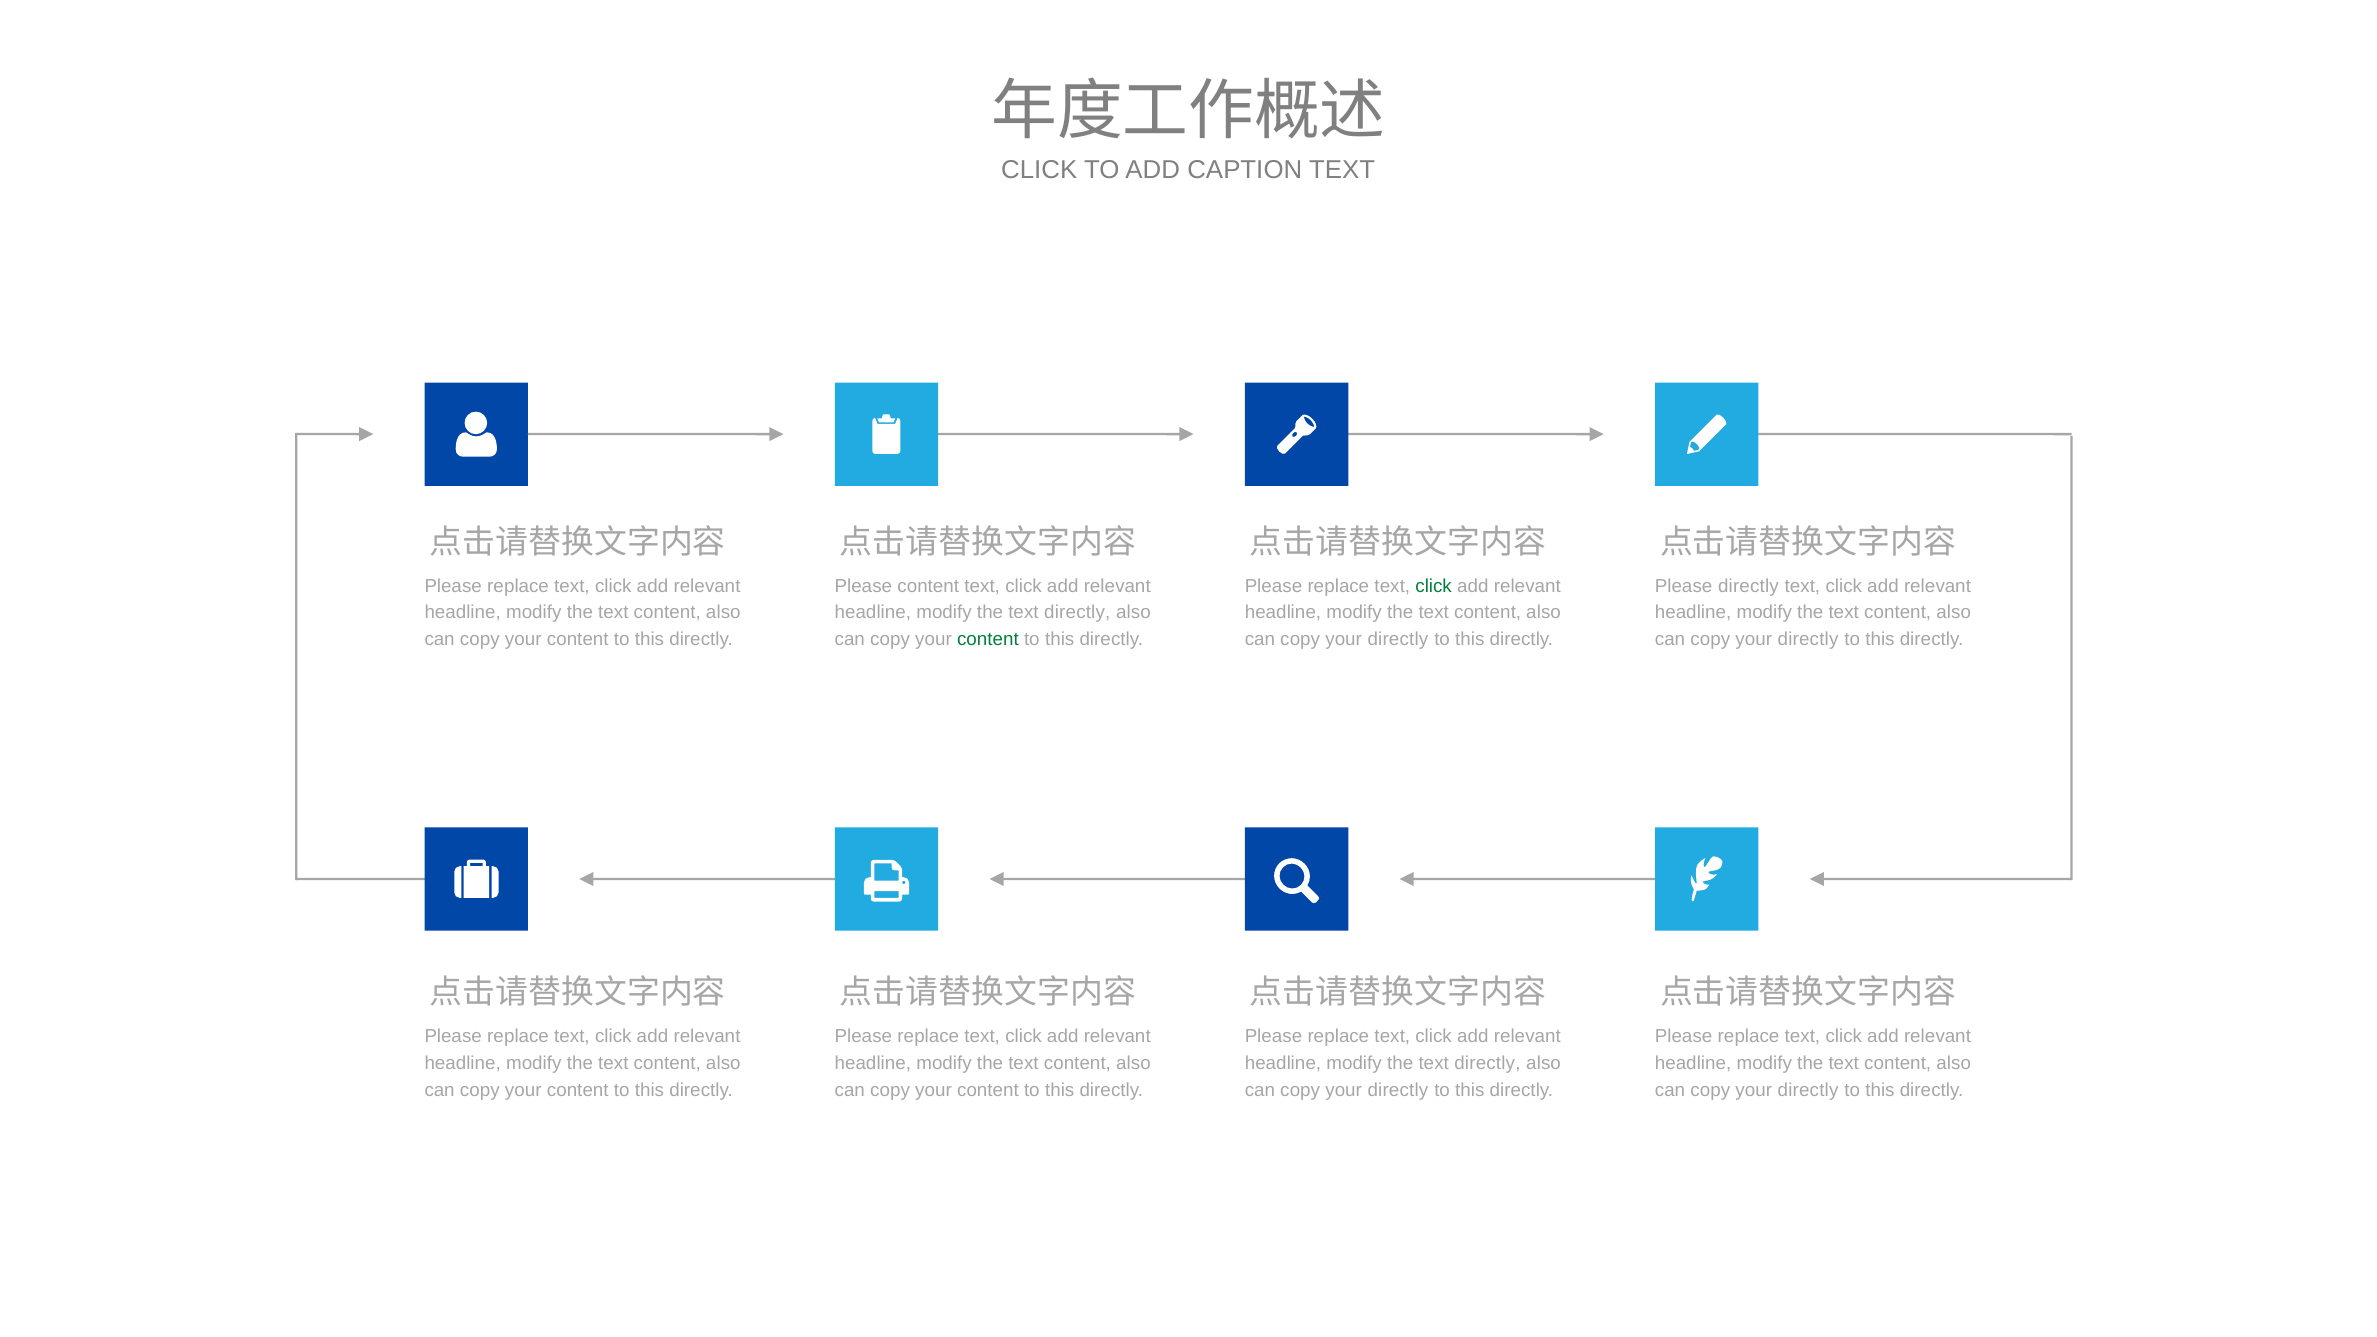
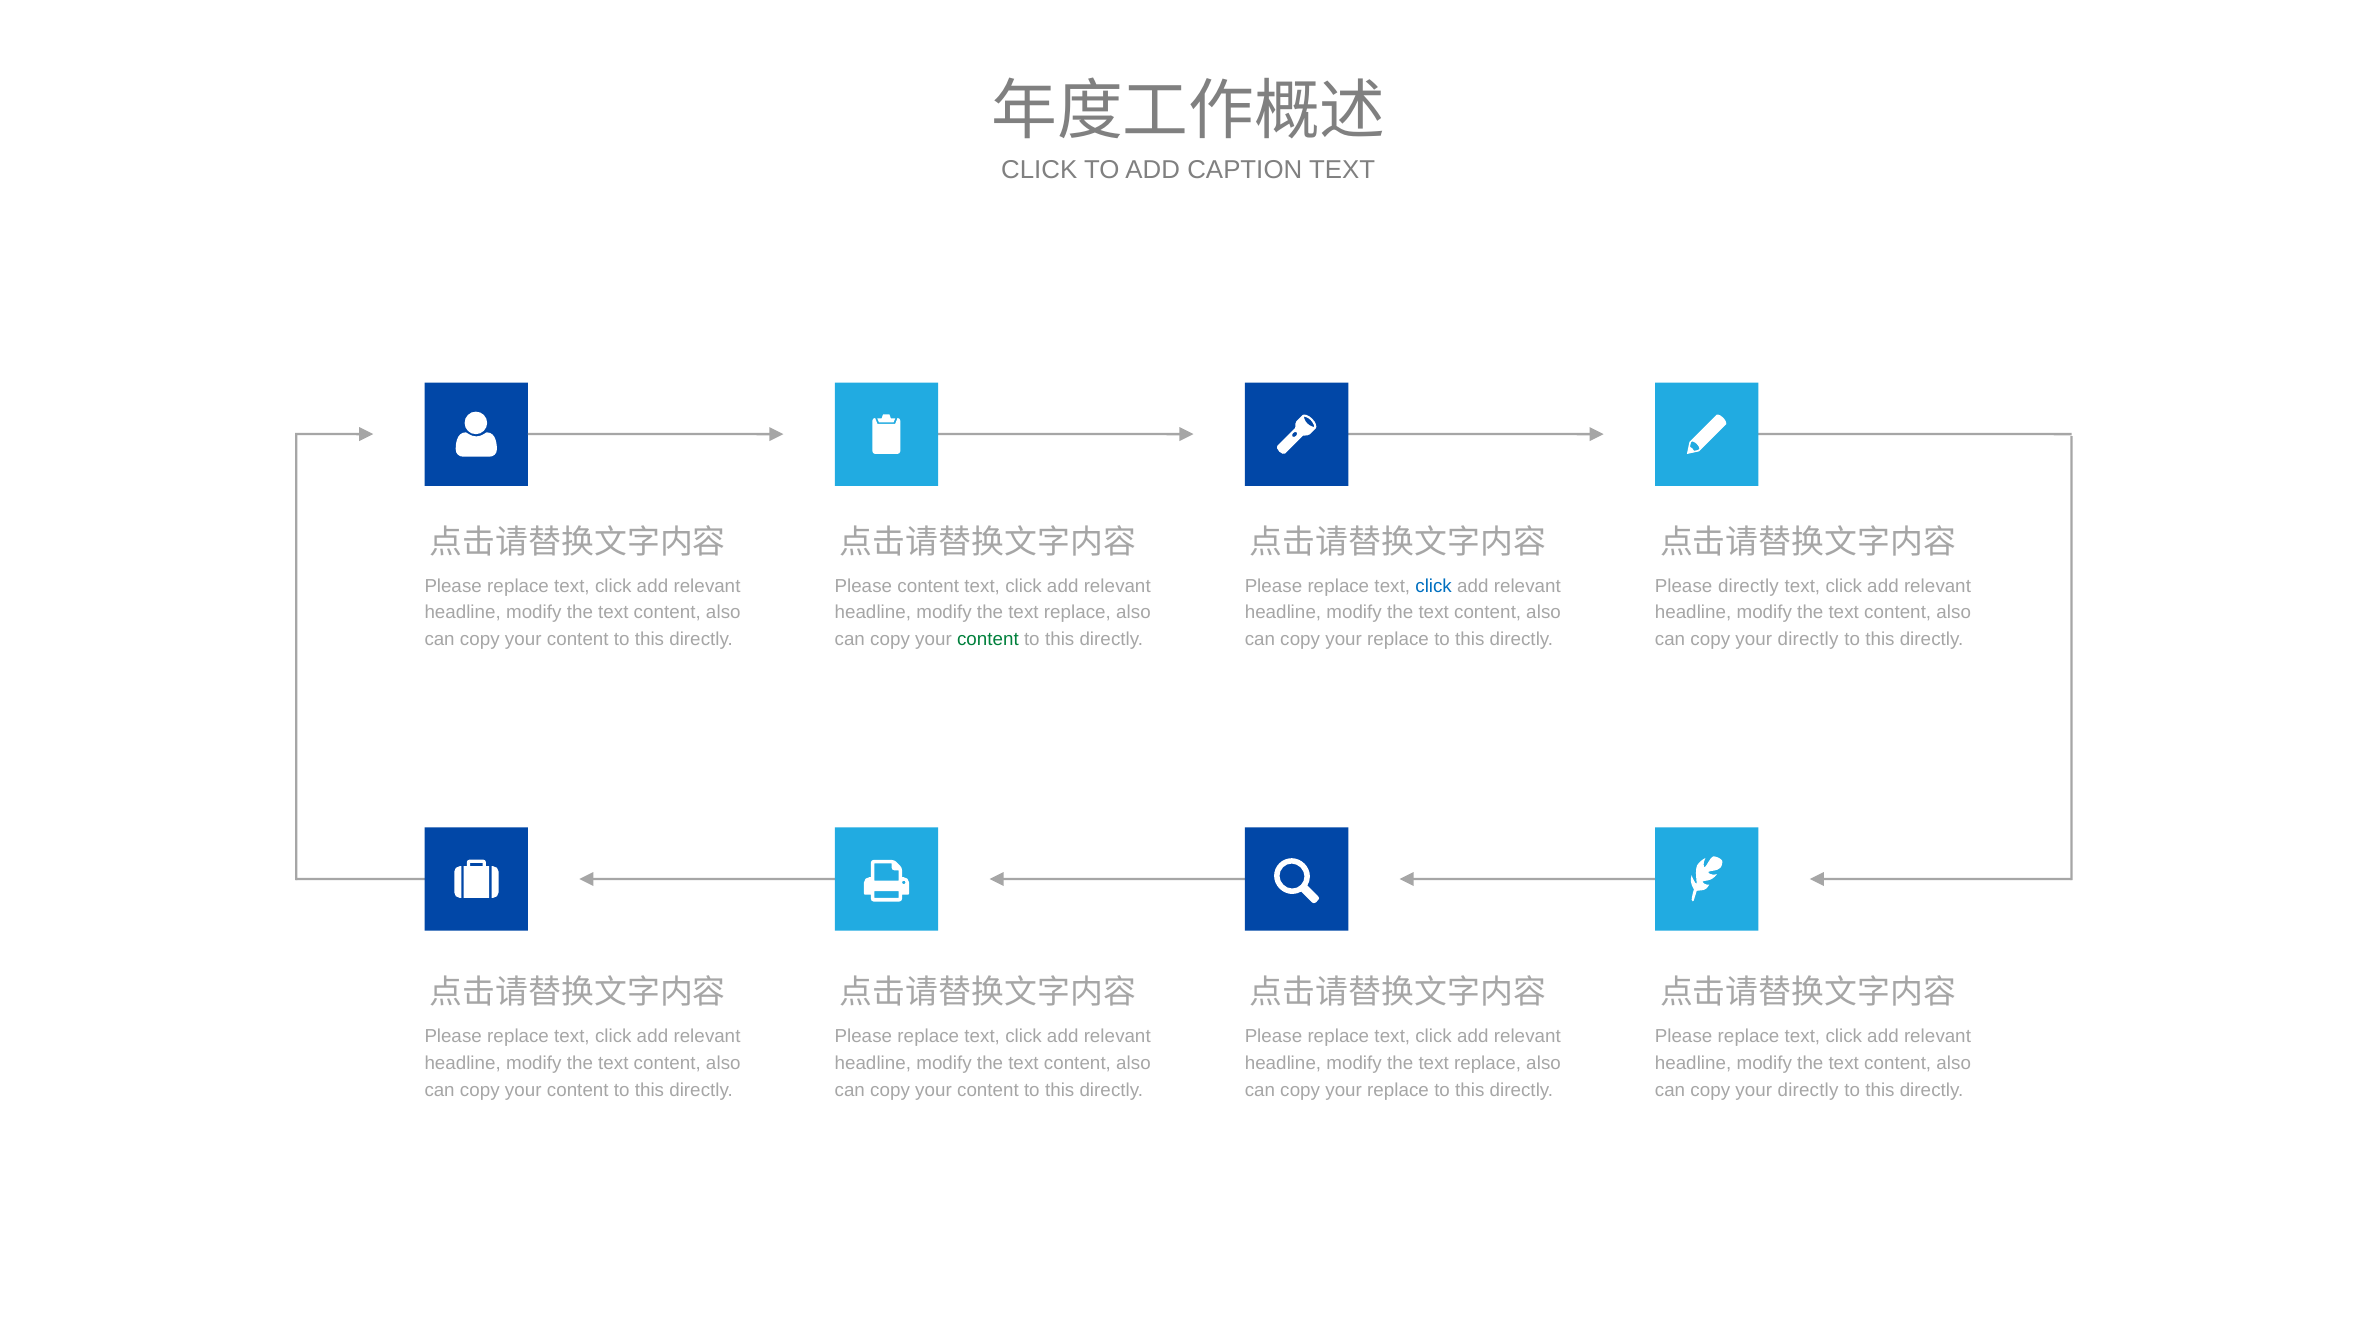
click at (1434, 586) colour: green -> blue
directly at (1077, 613): directly -> replace
directly at (1398, 640): directly -> replace
directly at (1487, 1063): directly -> replace
directly at (1398, 1090): directly -> replace
